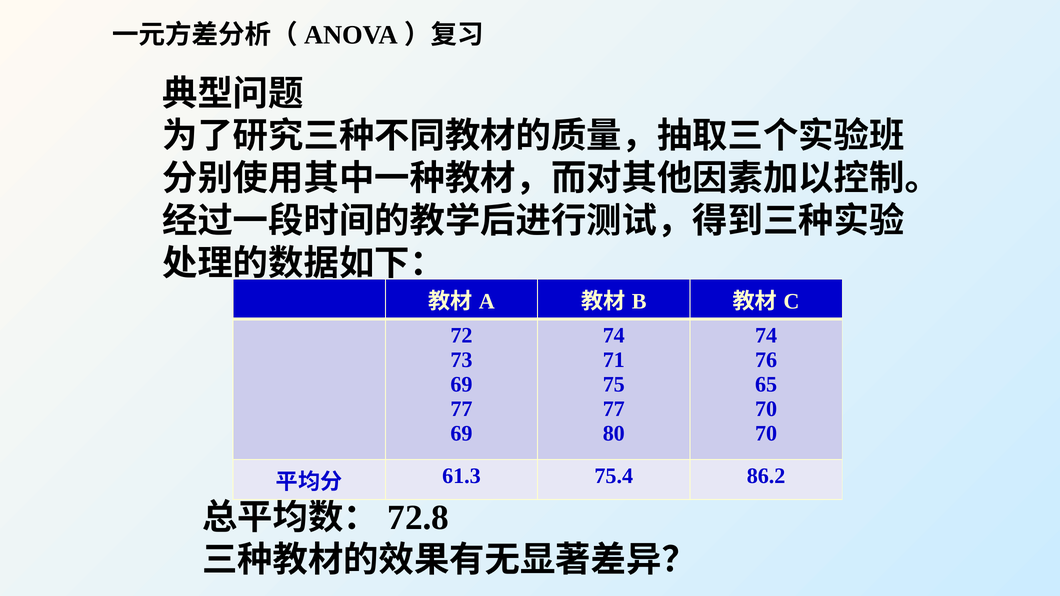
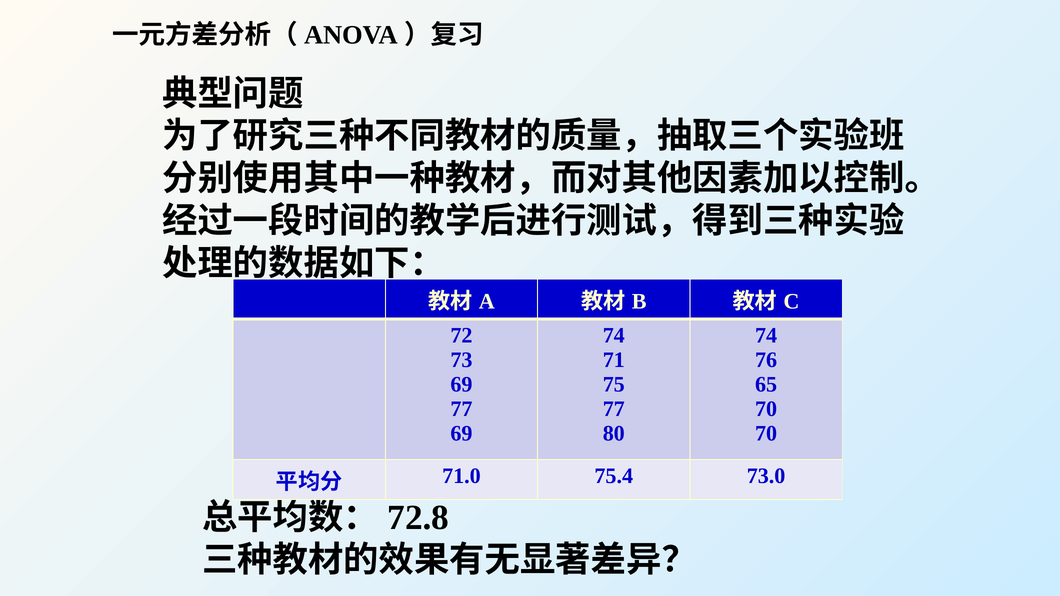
61.3: 61.3 -> 71.0
86.2: 86.2 -> 73.0
